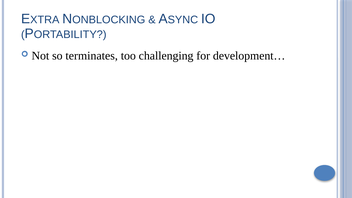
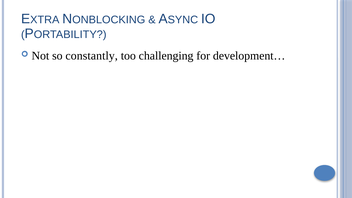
terminates: terminates -> constantly
